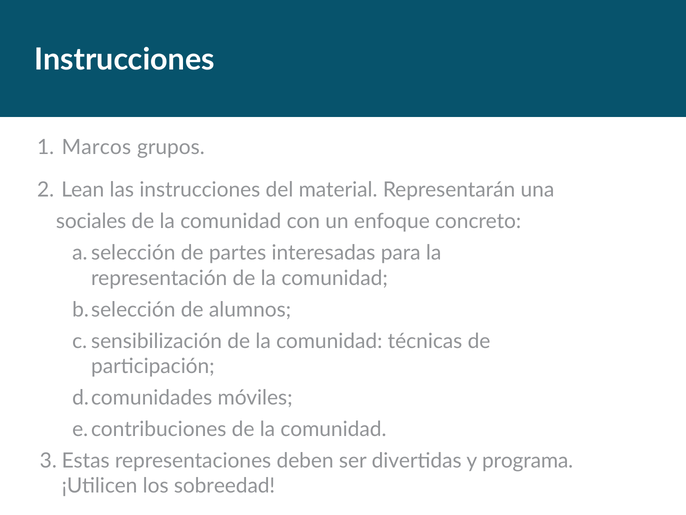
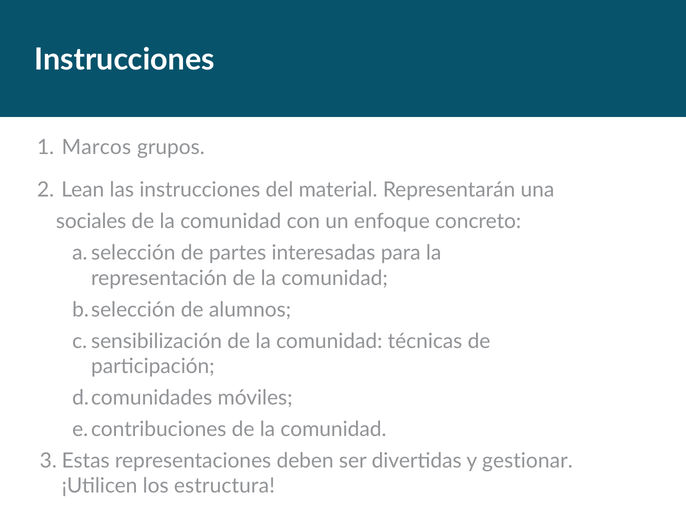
programa: programa -> gestionar
sobreedad: sobreedad -> estructura
